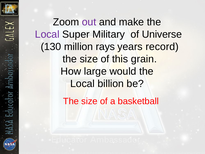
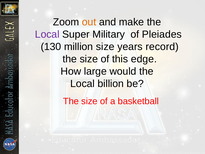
out colour: purple -> orange
Universe: Universe -> Pleiades
million rays: rays -> size
grain: grain -> edge
